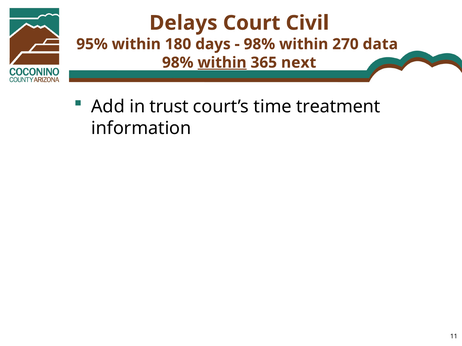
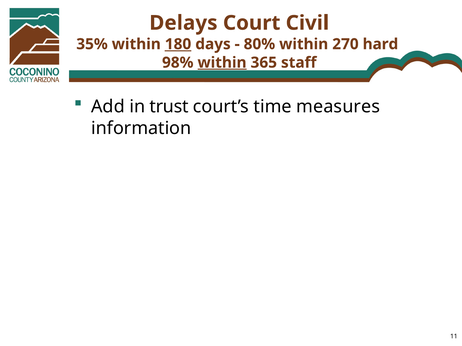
95%: 95% -> 35%
180 underline: none -> present
98% at (259, 44): 98% -> 80%
data: data -> hard
next: next -> staff
treatment: treatment -> measures
